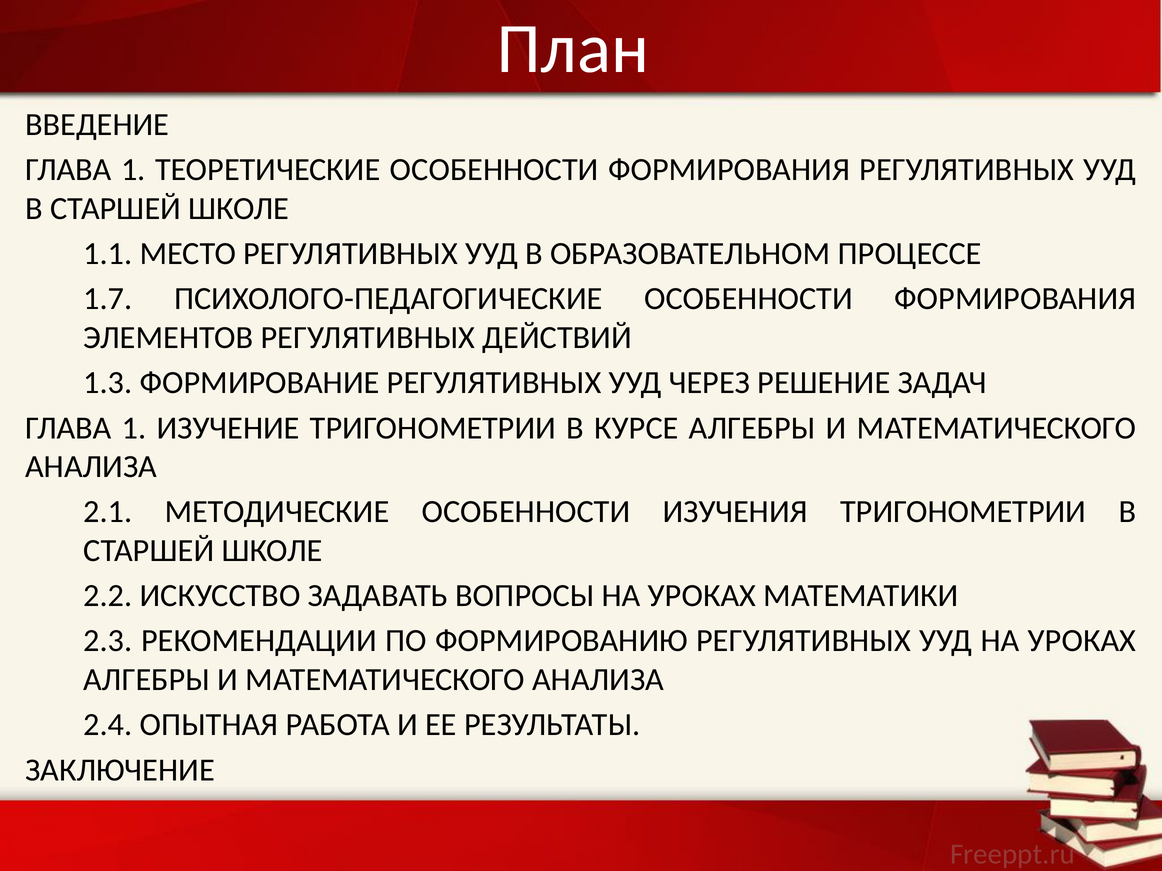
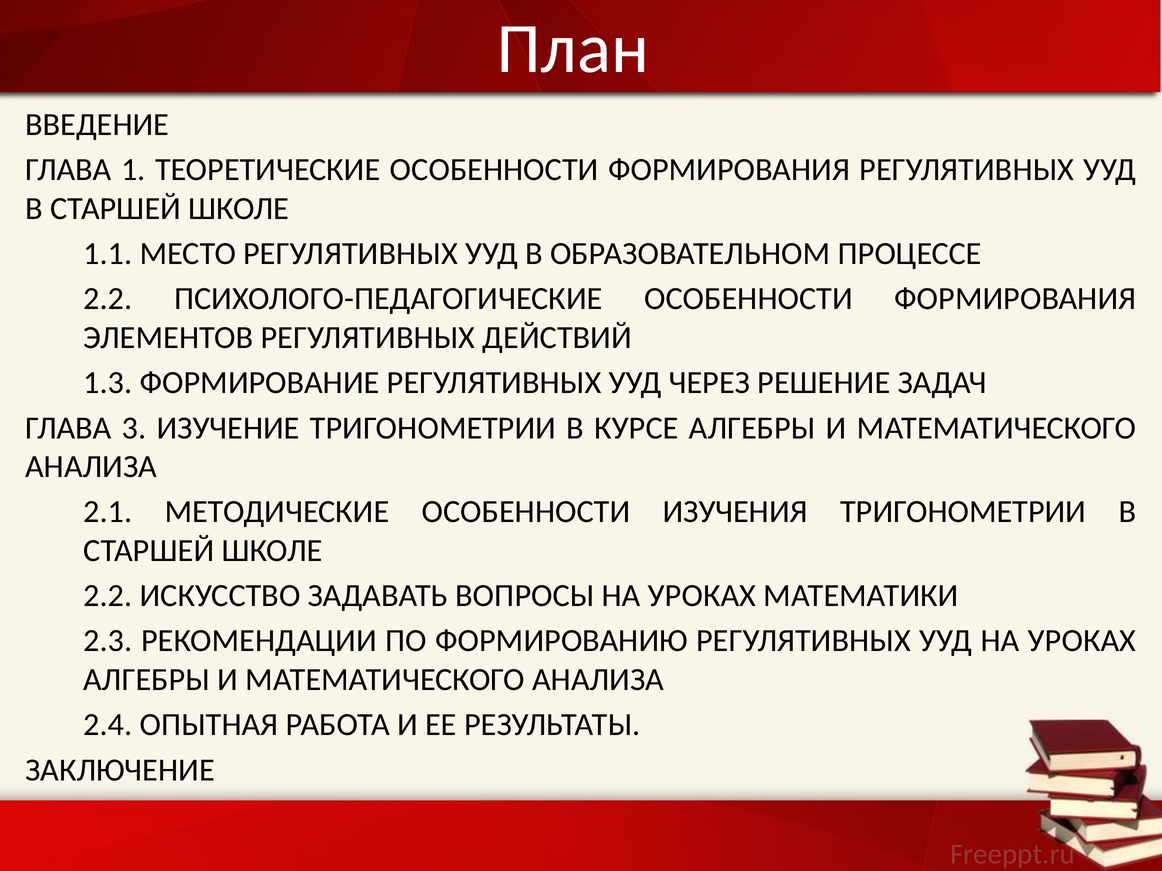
1.7 at (108, 299): 1.7 -> 2.2
1 at (134, 428): 1 -> 3
